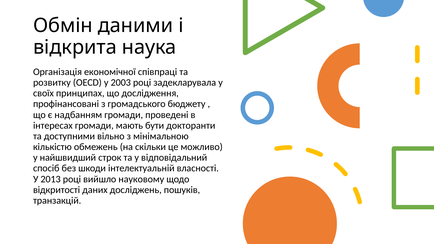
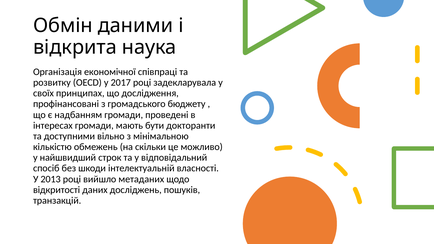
2003: 2003 -> 2017
науковому: науковому -> метаданих
